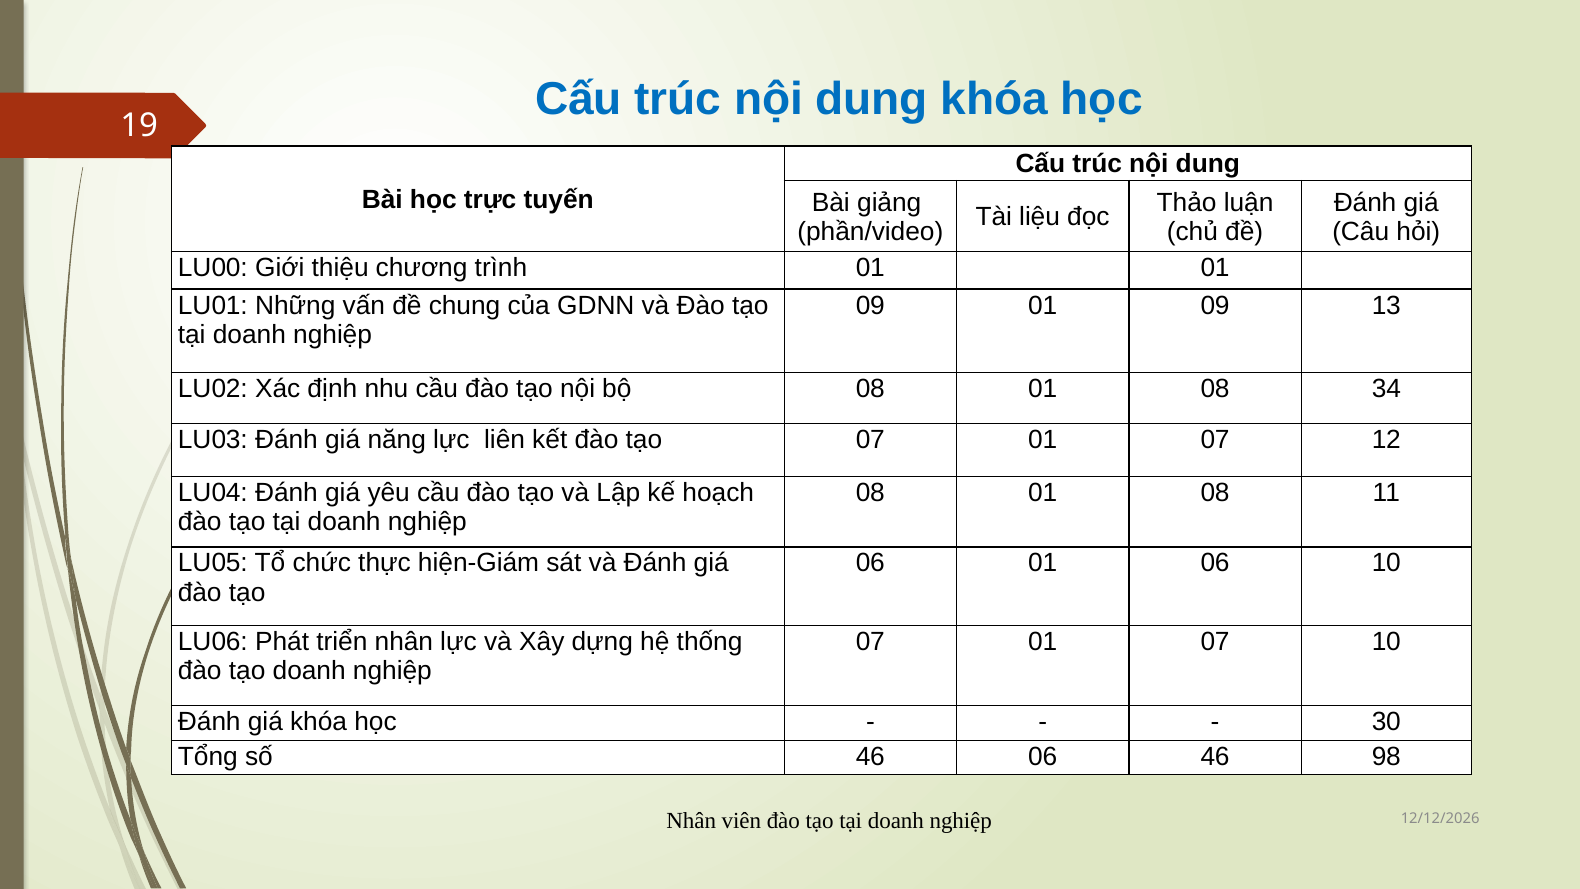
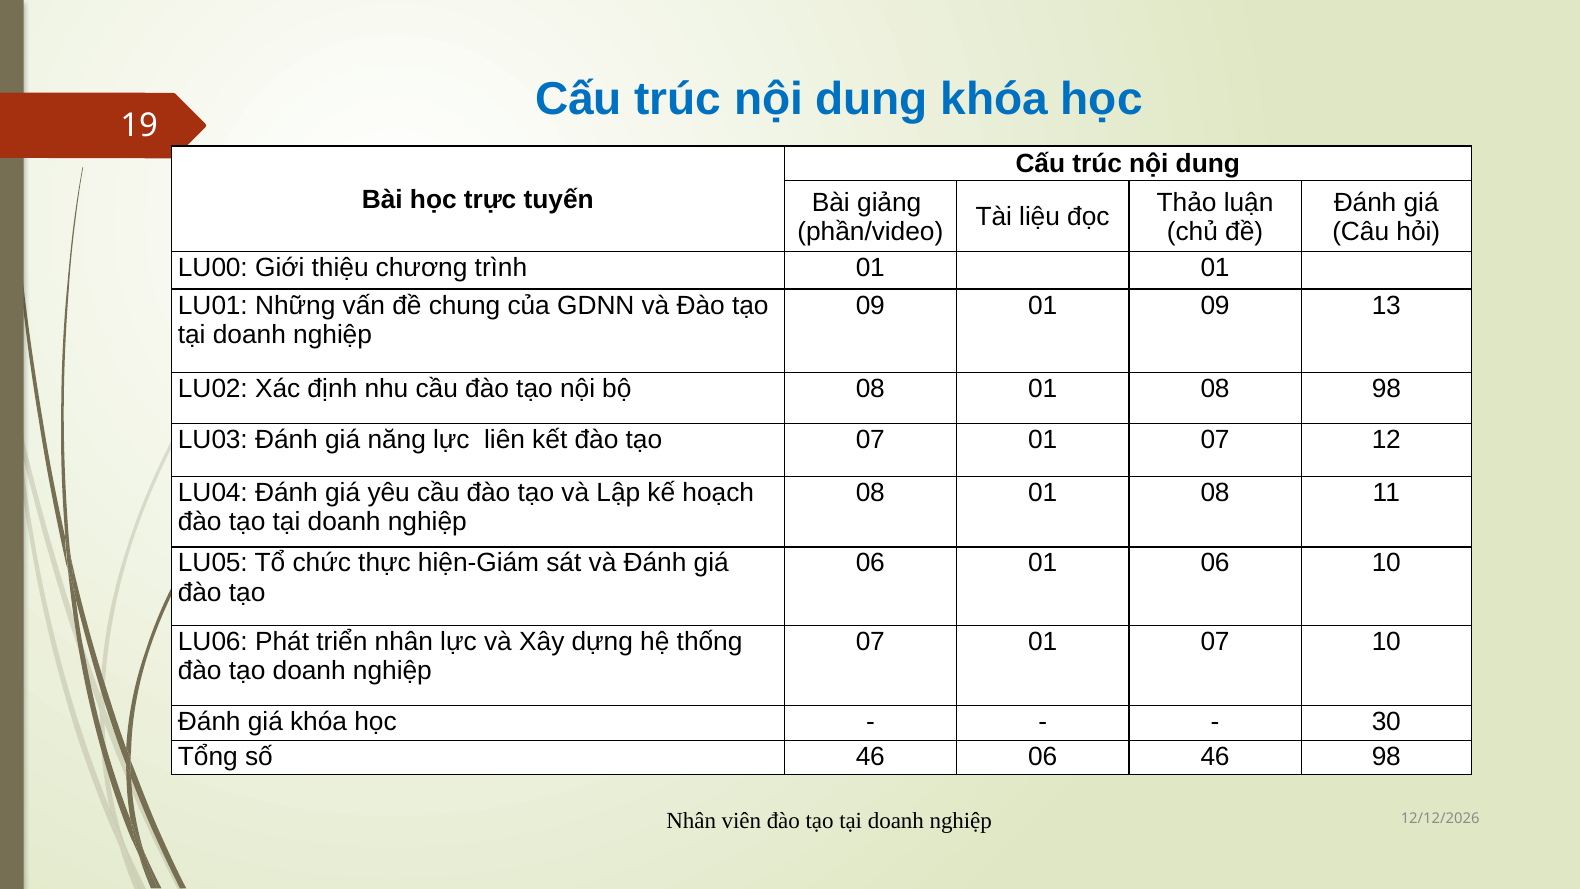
08 34: 34 -> 98
